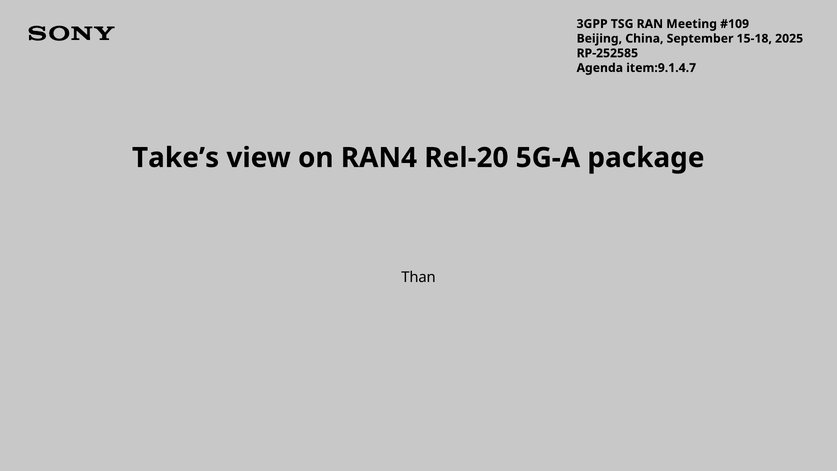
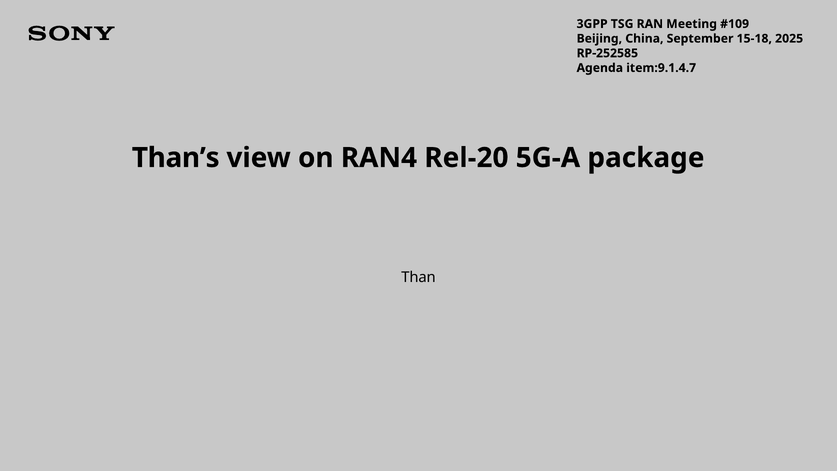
Take’s: Take’s -> Than’s
